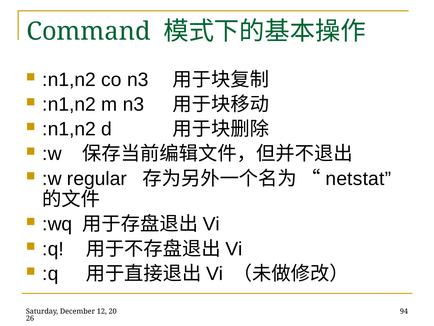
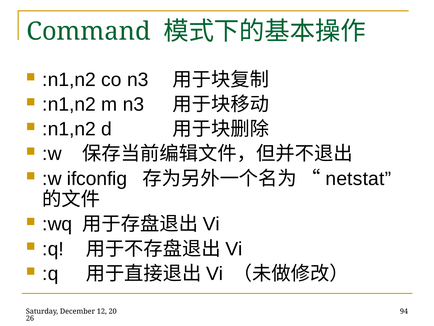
regular: regular -> ifconfig
